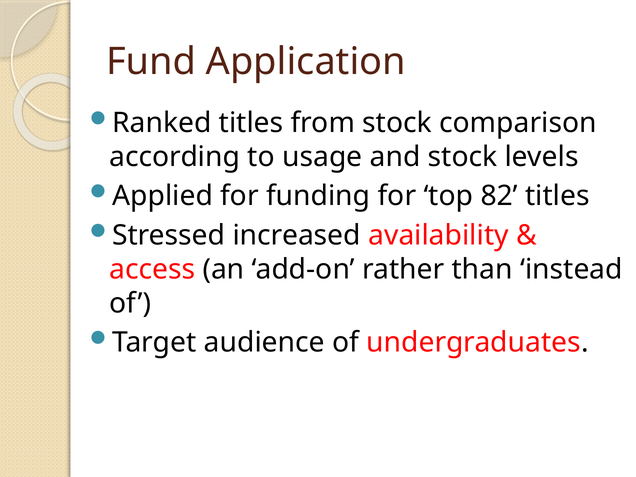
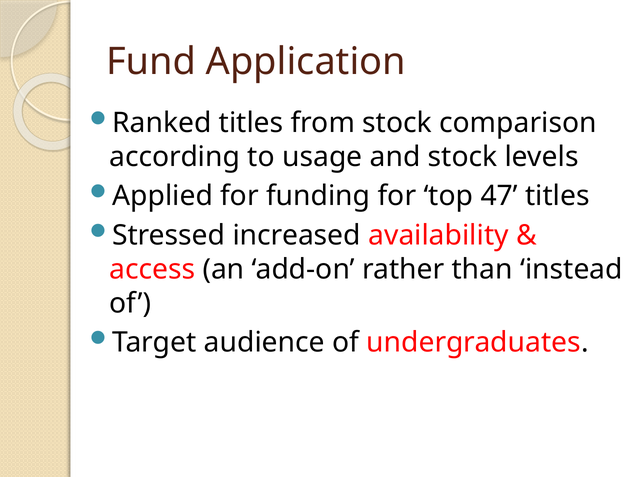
82: 82 -> 47
